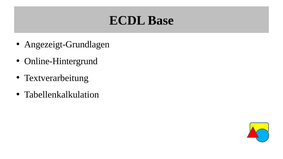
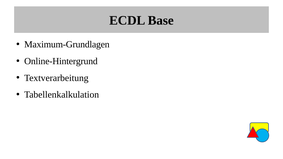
Angezeigt-Grundlagen: Angezeigt-Grundlagen -> Maximum-Grundlagen
